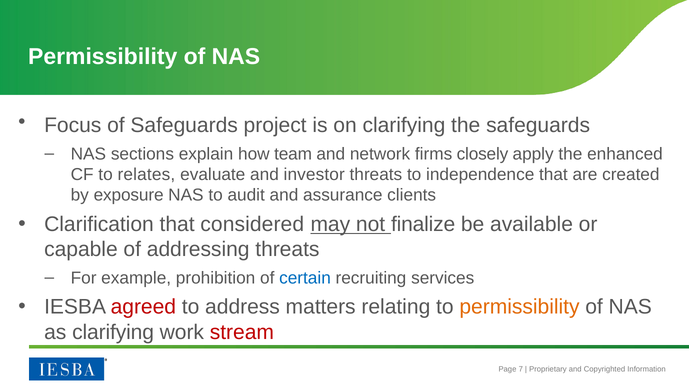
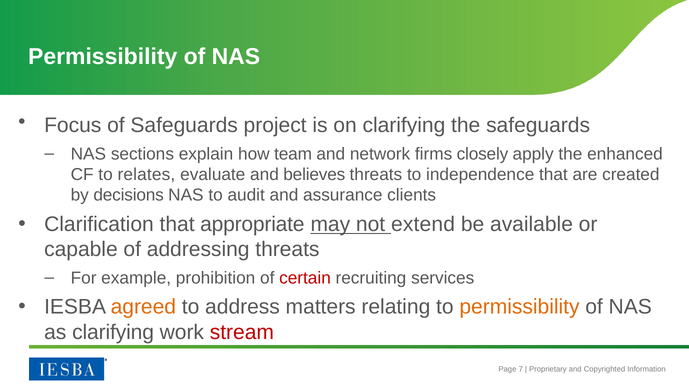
investor: investor -> believes
exposure: exposure -> decisions
considered: considered -> appropriate
finalize: finalize -> extend
certain colour: blue -> red
agreed colour: red -> orange
